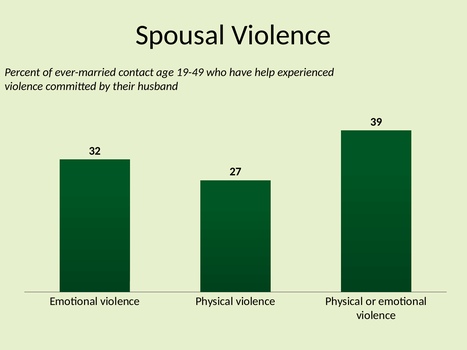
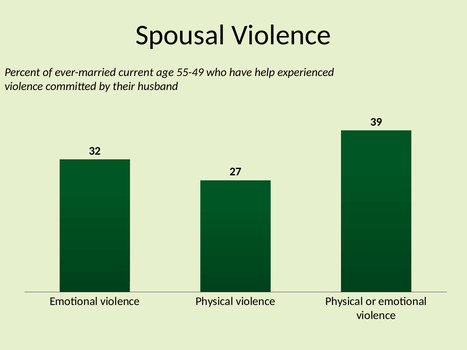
contact: contact -> current
19-49: 19-49 -> 55-49
